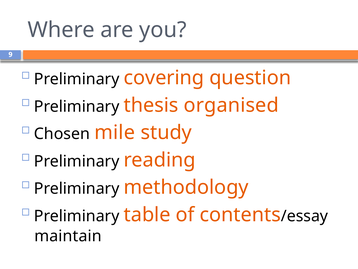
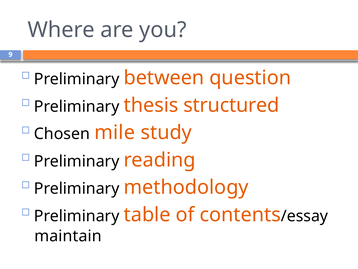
covering: covering -> between
organised: organised -> structured
